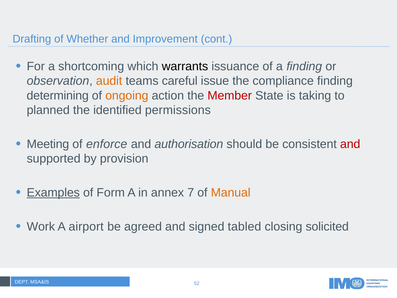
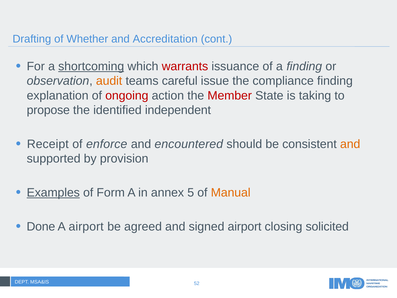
Improvement: Improvement -> Accreditation
shortcoming underline: none -> present
warrants colour: black -> red
determining: determining -> explanation
ongoing colour: orange -> red
planned: planned -> propose
permissions: permissions -> independent
Meeting: Meeting -> Receipt
authorisation: authorisation -> encountered
and at (350, 144) colour: red -> orange
7: 7 -> 5
Work: Work -> Done
signed tabled: tabled -> airport
